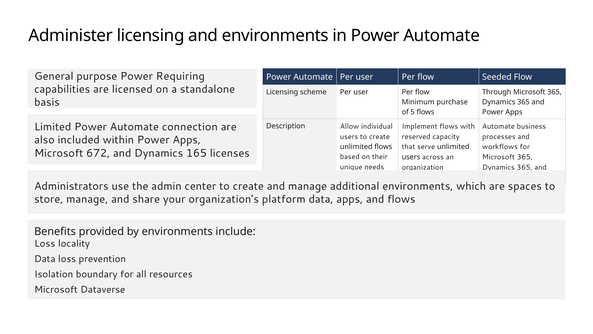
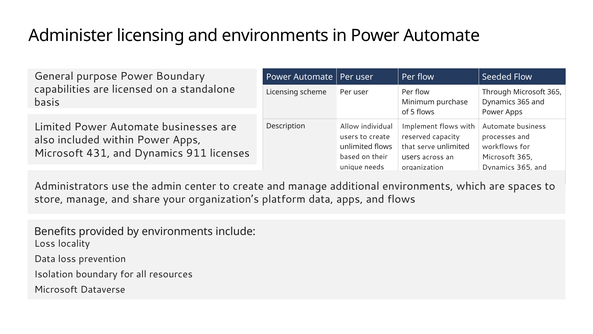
Power Requiring: Requiring -> Boundary
connection: connection -> businesses
672: 672 -> 431
165: 165 -> 911
